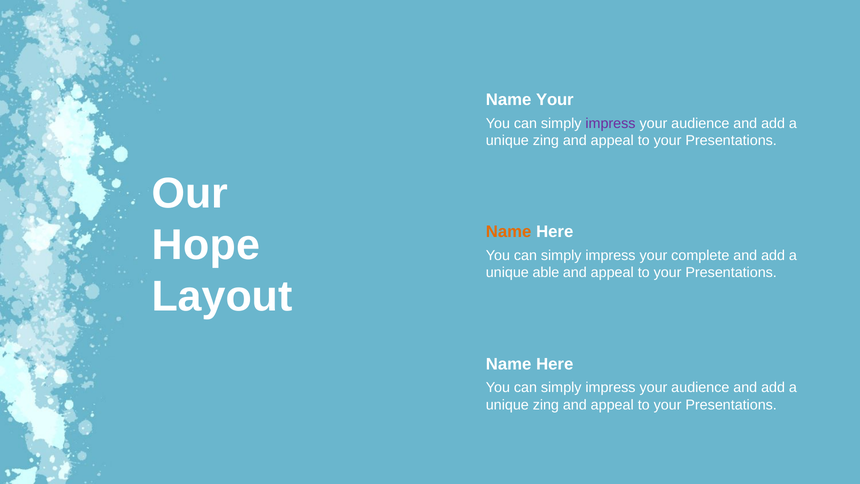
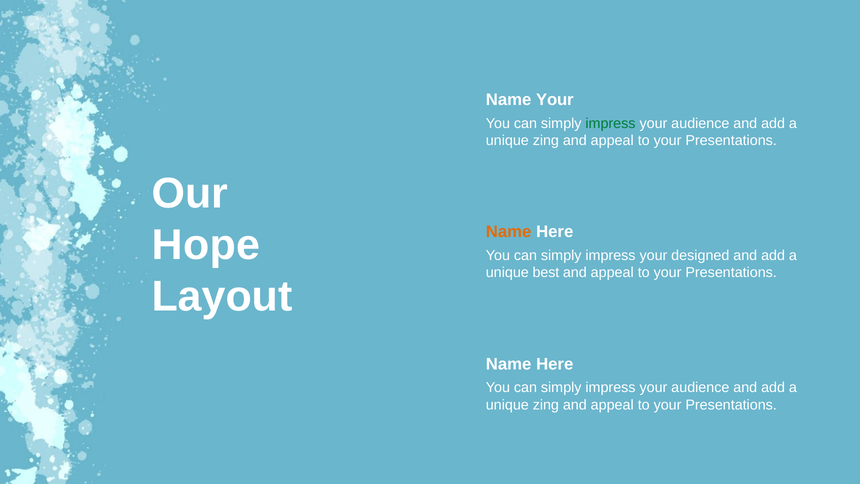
impress at (610, 123) colour: purple -> green
complete: complete -> designed
able: able -> best
